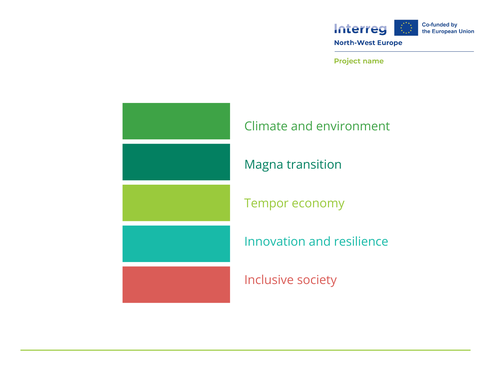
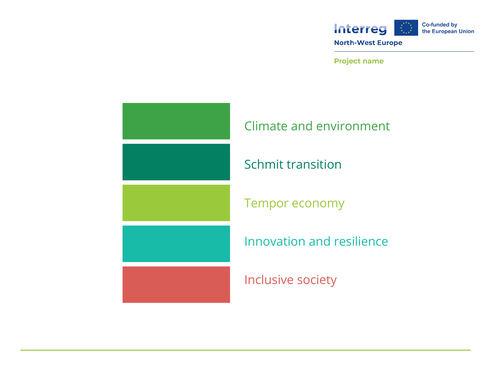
Magna: Magna -> Schmit
